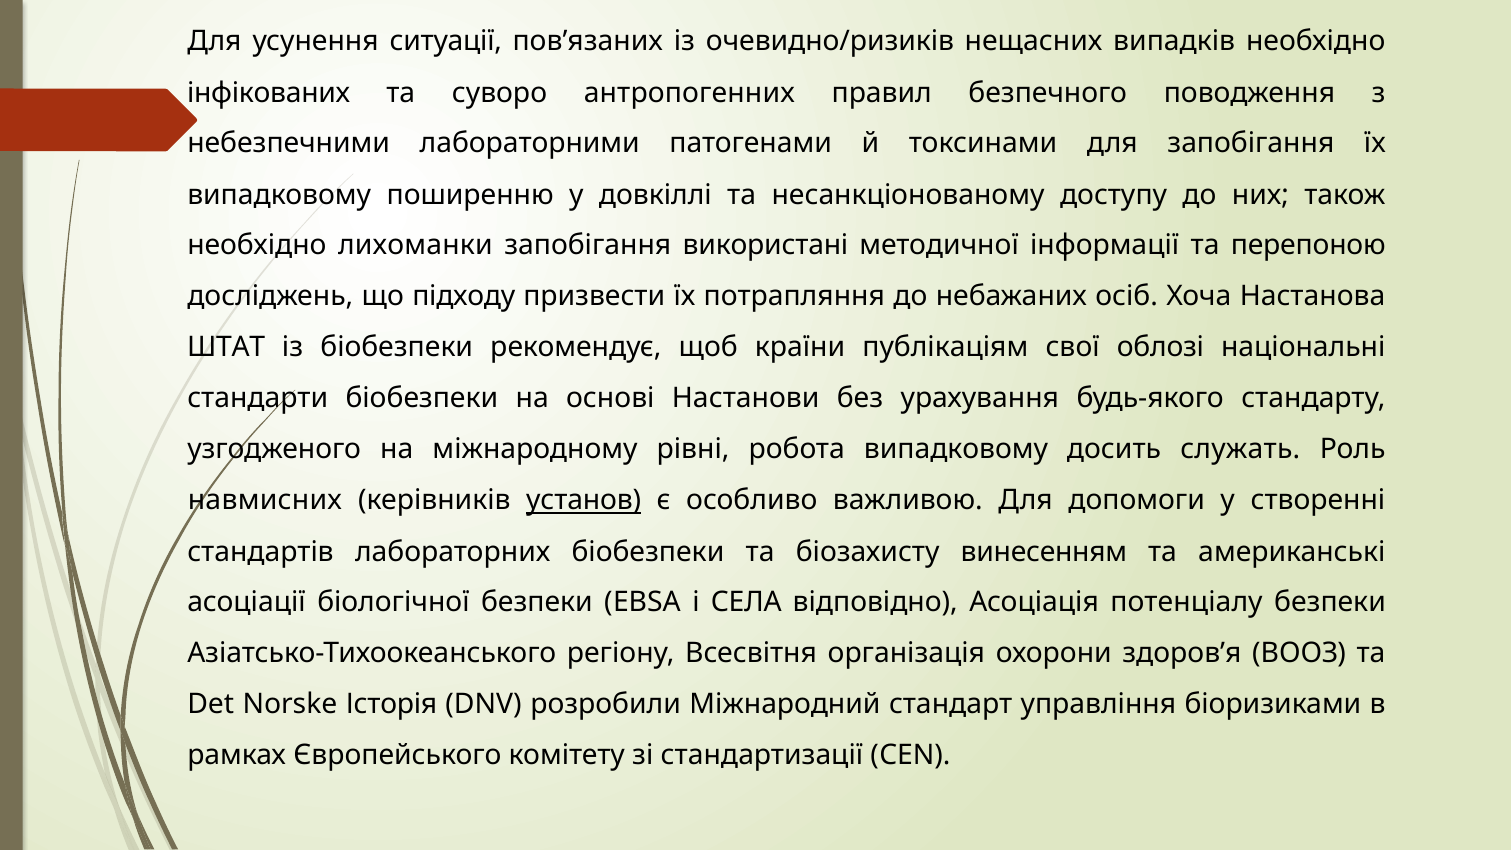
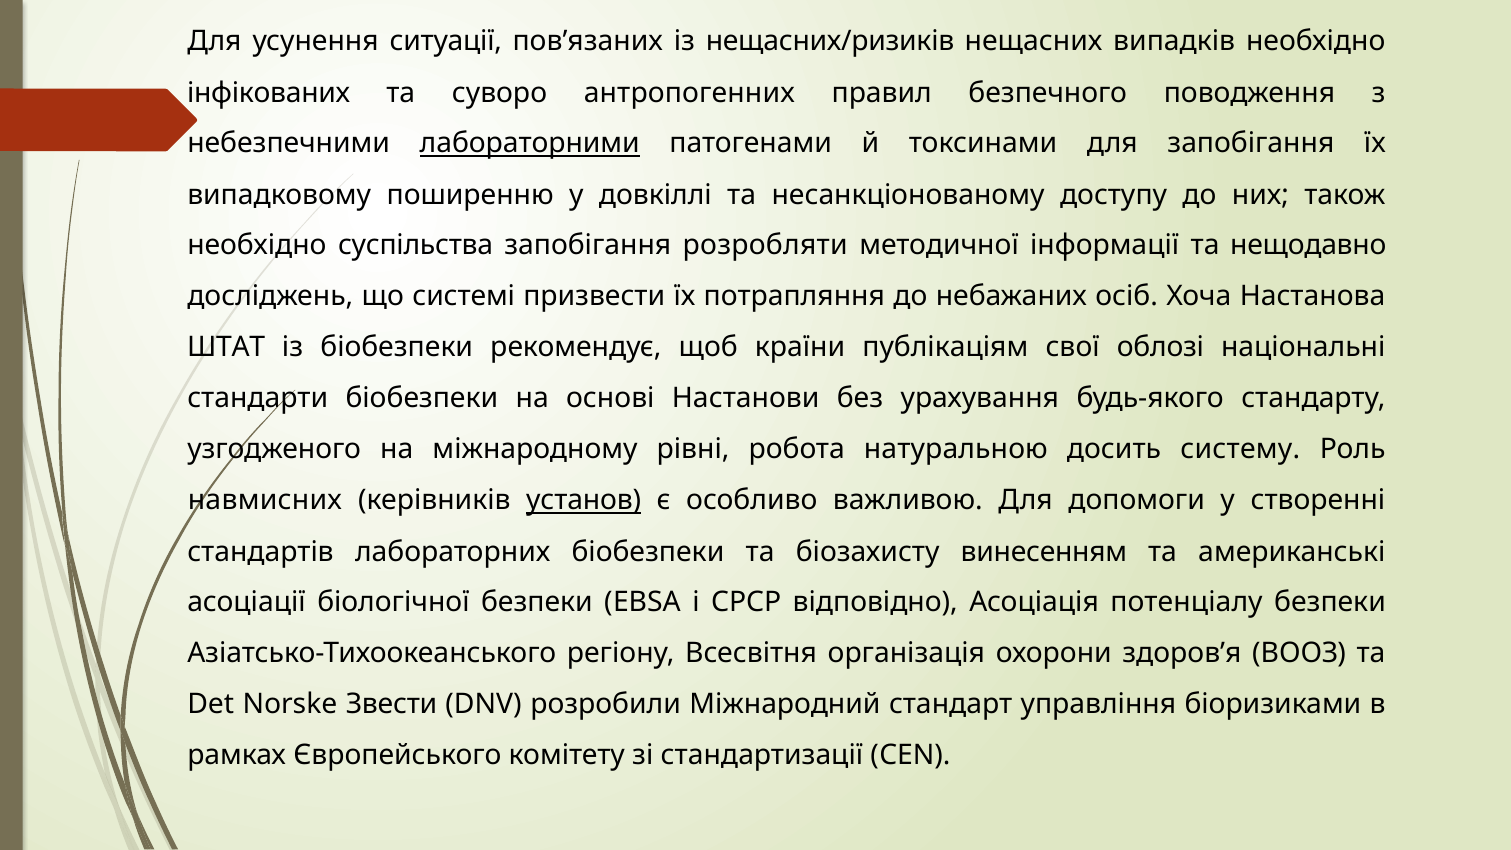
очевидно/ризиків: очевидно/ризиків -> нещасних/ризиків
лабораторними underline: none -> present
лихоманки: лихоманки -> суспільства
використані: використані -> розробляти
перепоною: перепоною -> нещодавно
підходу: підходу -> системі
робота випадковому: випадковому -> натуральною
служать: служать -> систему
СЕЛА: СЕЛА -> СРСР
Історія: Історія -> Звести
